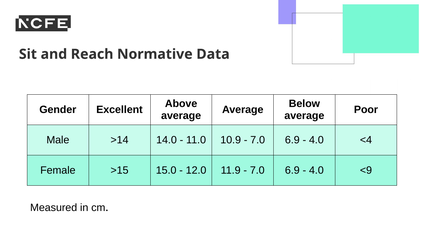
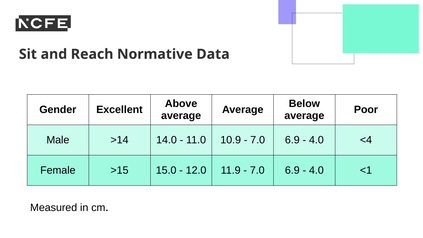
<9: <9 -> <1
